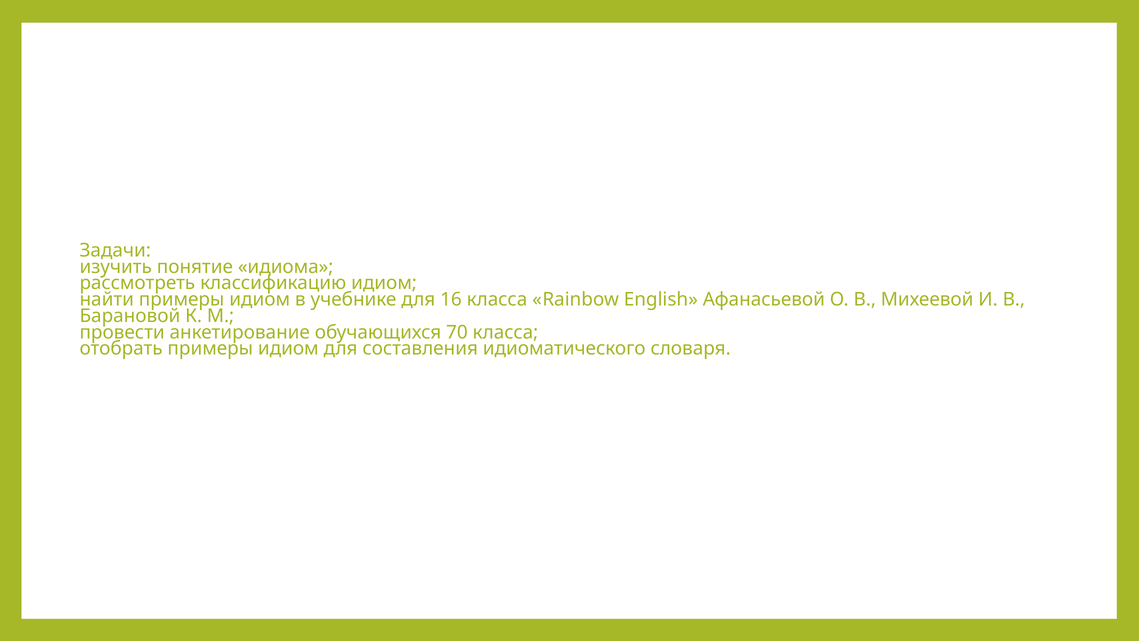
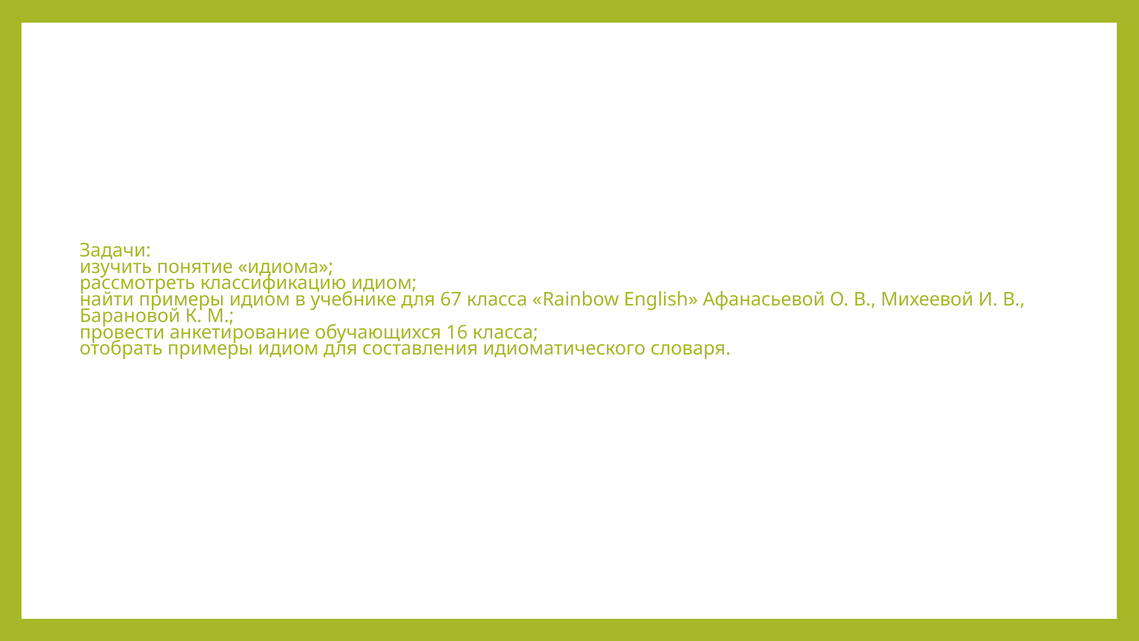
16: 16 -> 67
70: 70 -> 16
